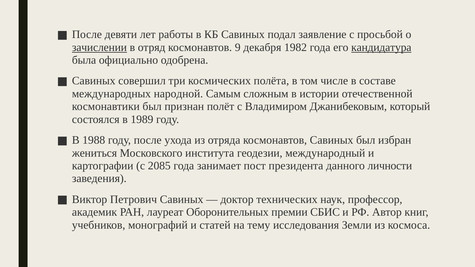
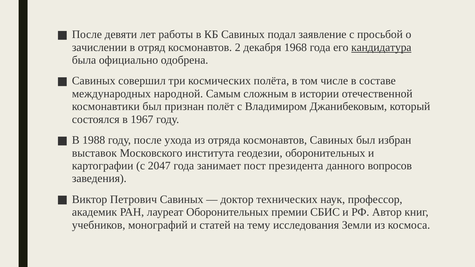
зачислении underline: present -> none
9: 9 -> 2
1982: 1982 -> 1968
1989: 1989 -> 1967
жениться: жениться -> выставок
геодезии международный: международный -> оборонительных
2085: 2085 -> 2047
личности: личности -> вопросов
